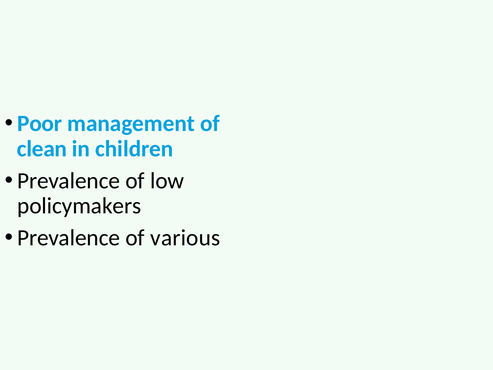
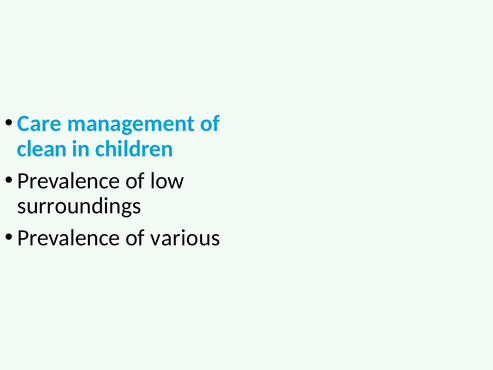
Poor: Poor -> Care
policymakers: policymakers -> surroundings
